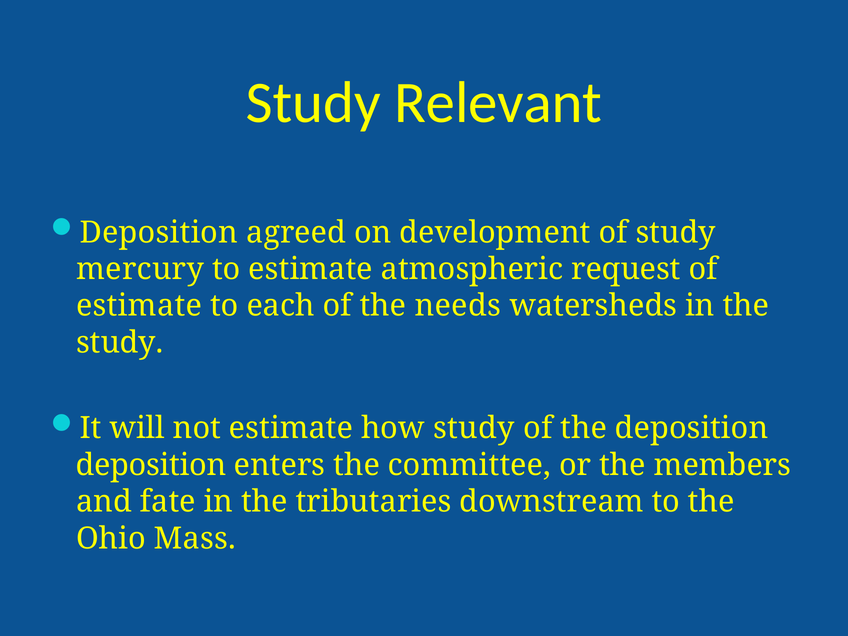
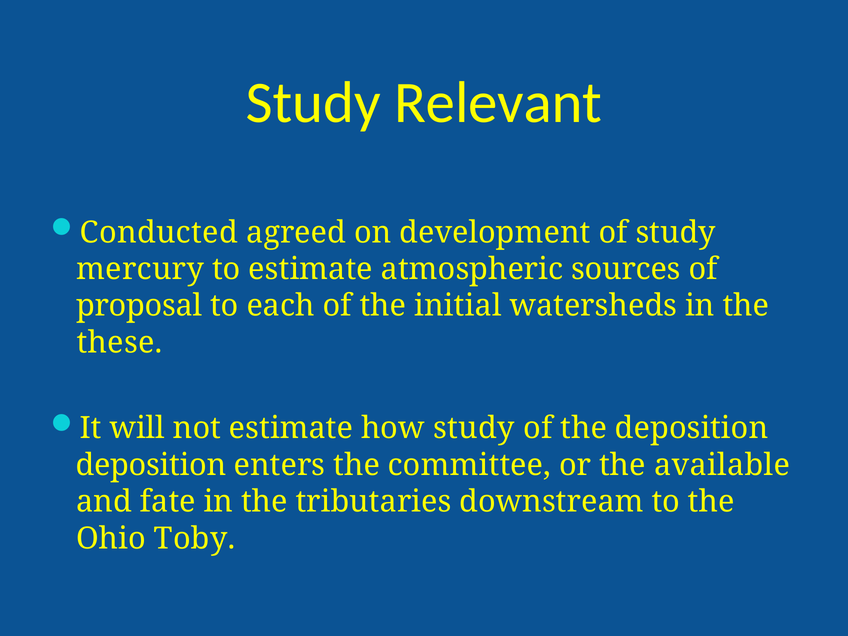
Deposition at (159, 232): Deposition -> Conducted
request: request -> sources
estimate at (139, 306): estimate -> proposal
needs: needs -> initial
study at (120, 343): study -> these
members: members -> available
Mass: Mass -> Toby
